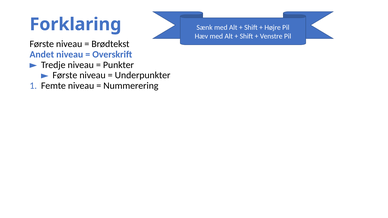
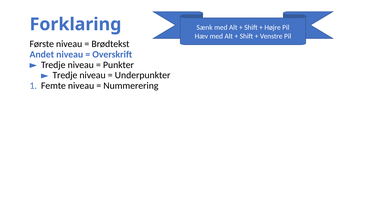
Første at (65, 75): Første -> Tredje
